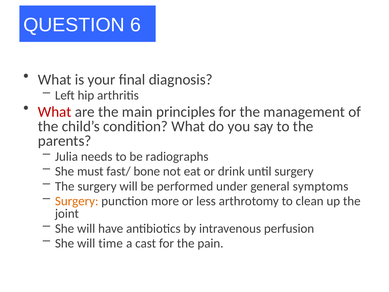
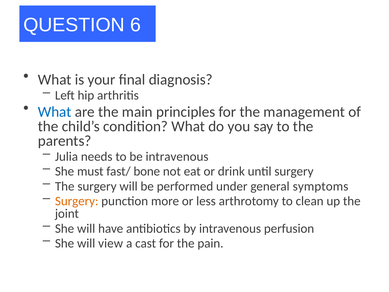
What at (55, 112) colour: red -> blue
be radiographs: radiographs -> intravenous
time: time -> view
